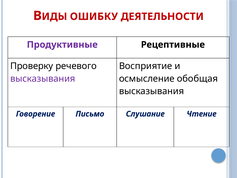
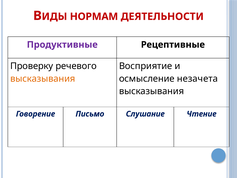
ОШИБКУ: ОШИБКУ -> НОРМАМ
высказывания at (43, 79) colour: purple -> orange
обобщая: обобщая -> незачета
